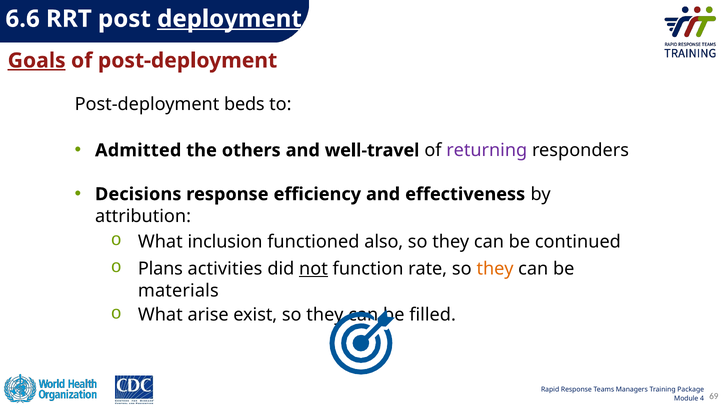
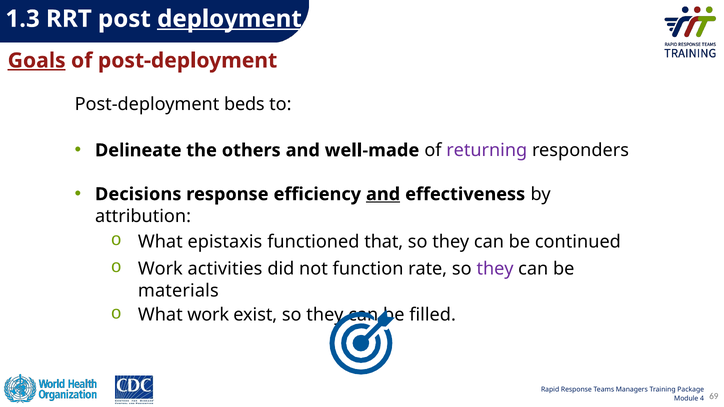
6.6: 6.6 -> 1.3
Admitted: Admitted -> Delineate
well-travel: well-travel -> well-made
and at (383, 194) underline: none -> present
inclusion: inclusion -> epistaxis
also: also -> that
Plans at (160, 269): Plans -> Work
not underline: present -> none
they at (495, 269) colour: orange -> purple
What arise: arise -> work
